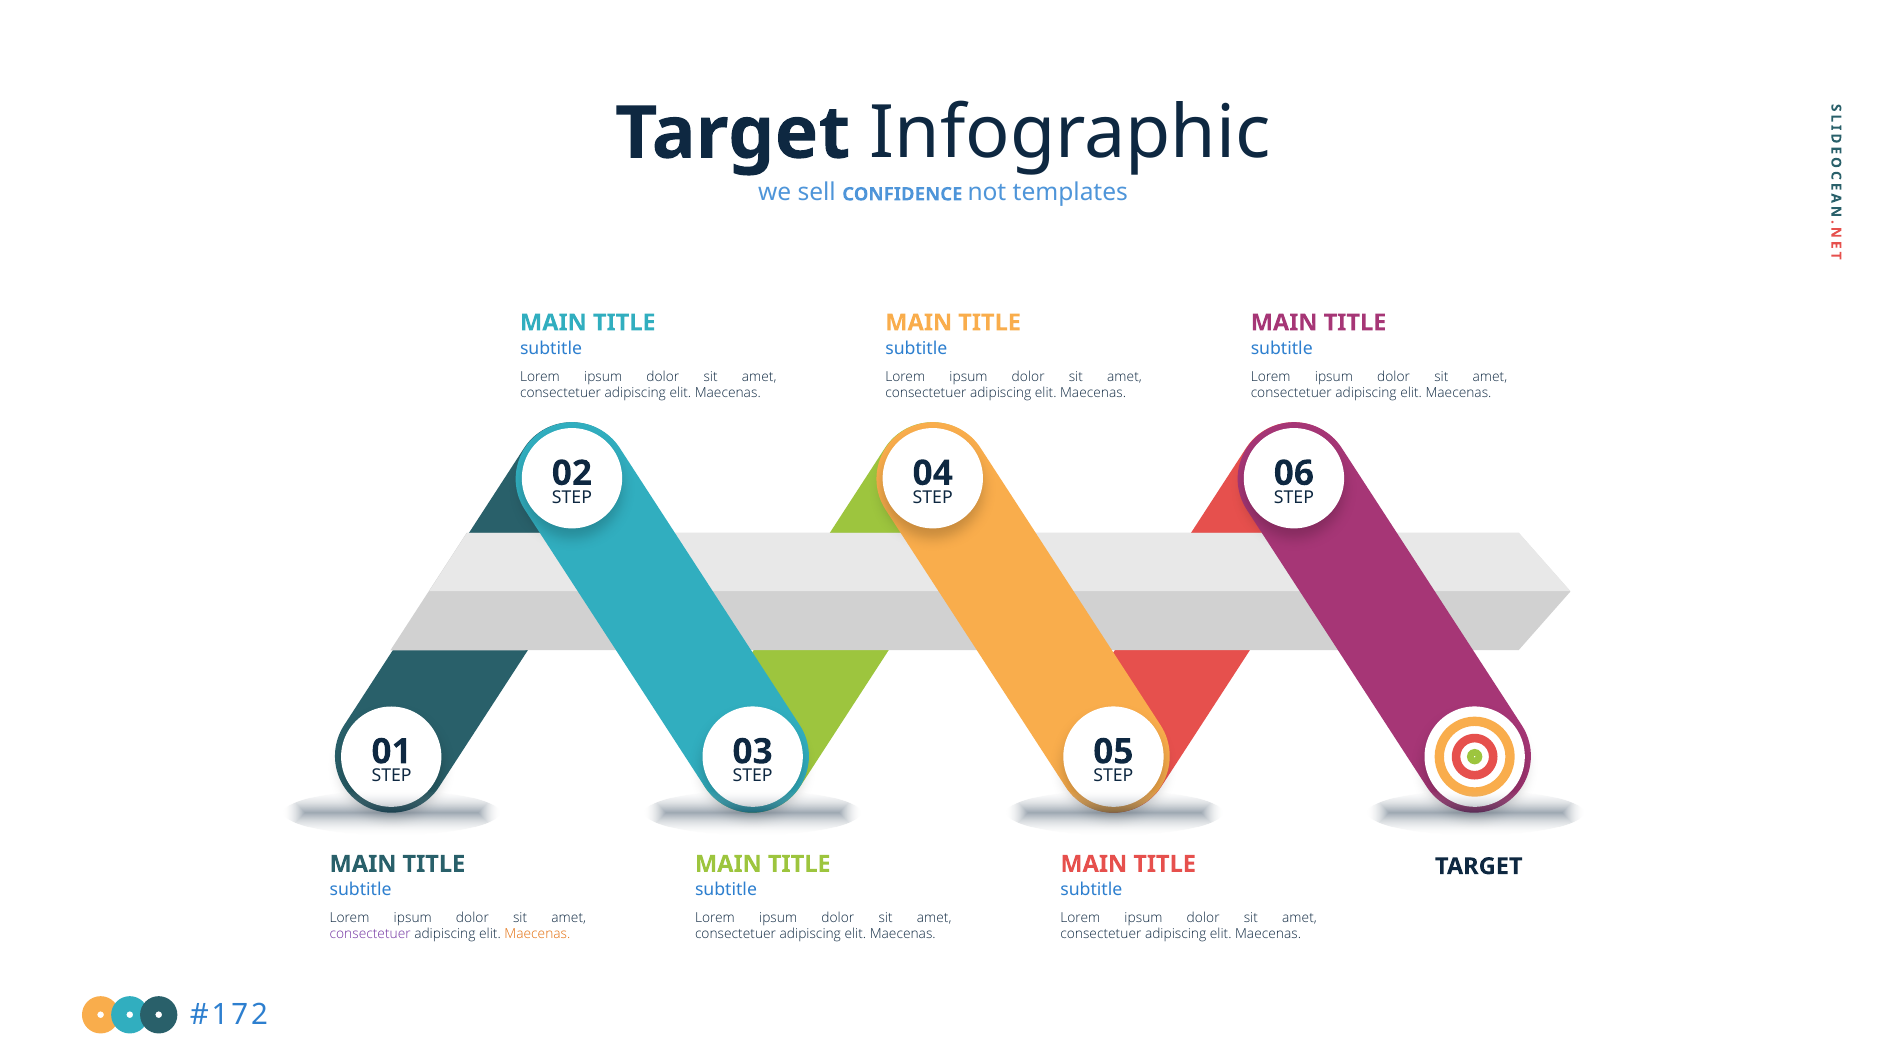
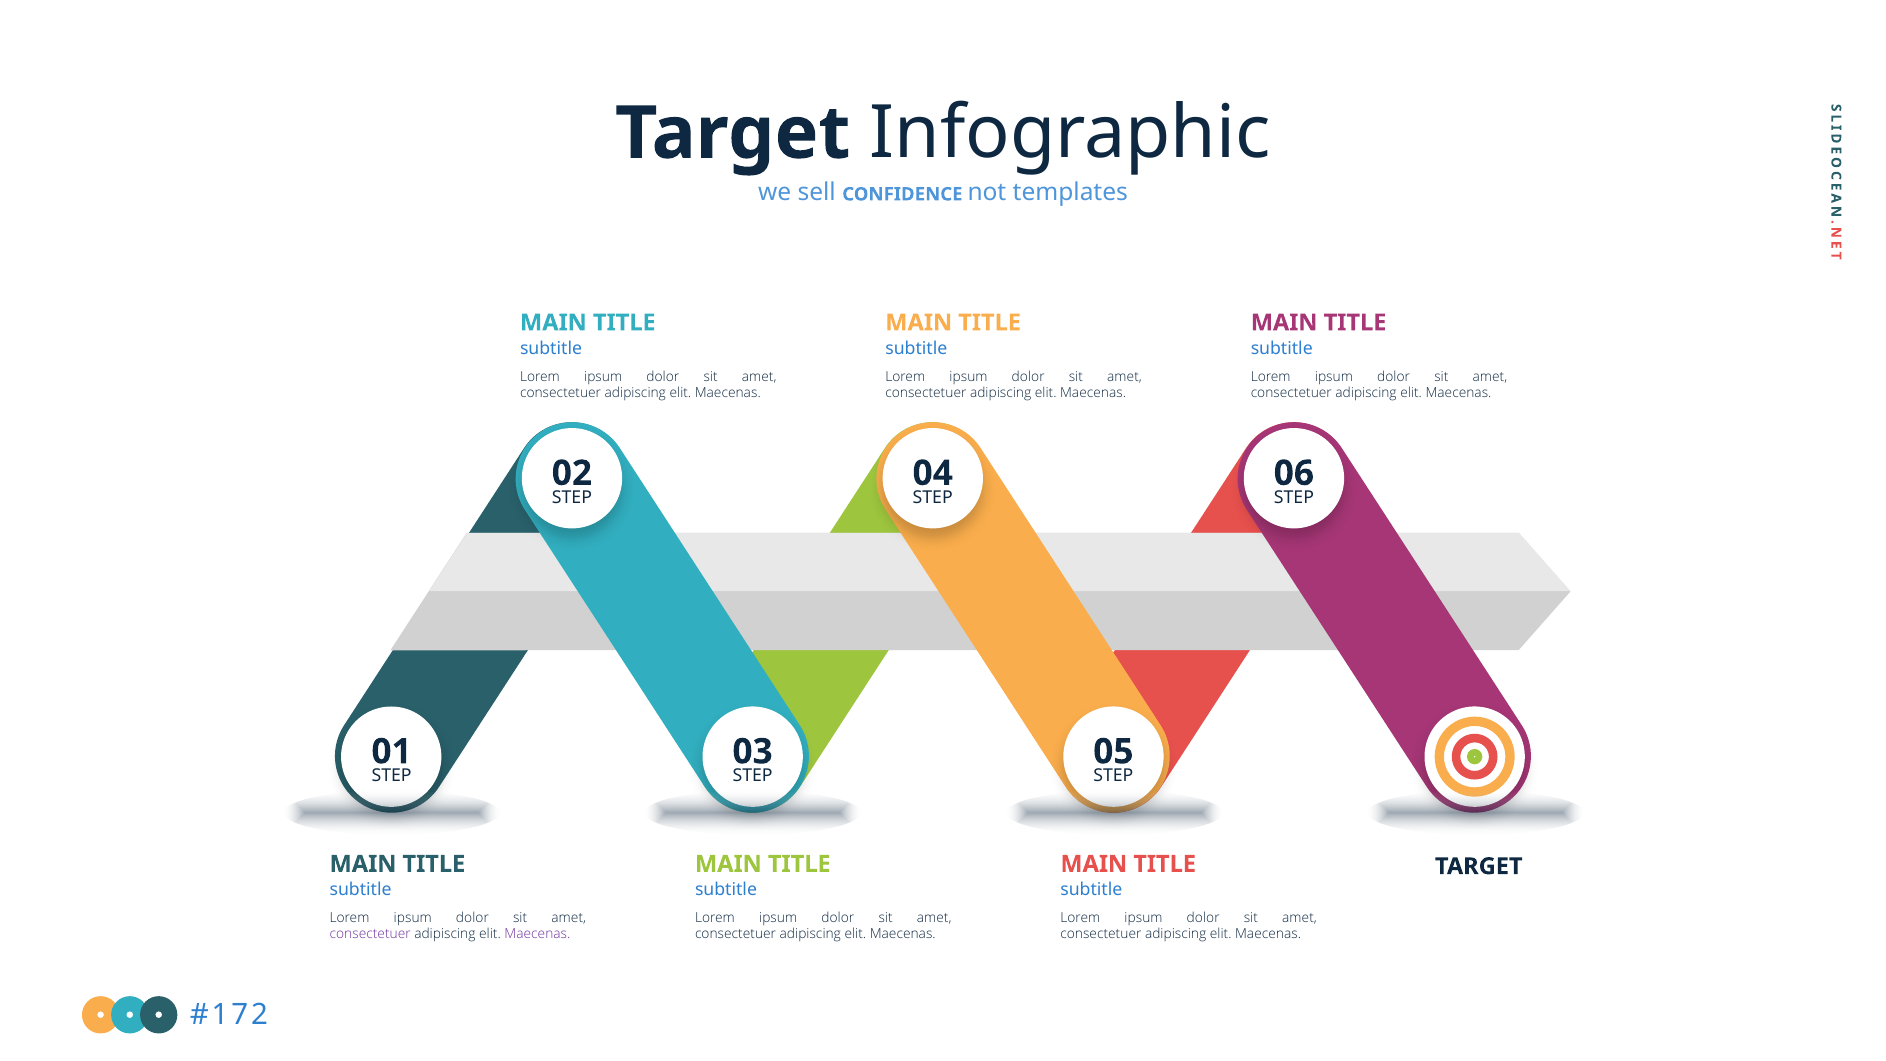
Maecenas at (537, 934) colour: orange -> purple
